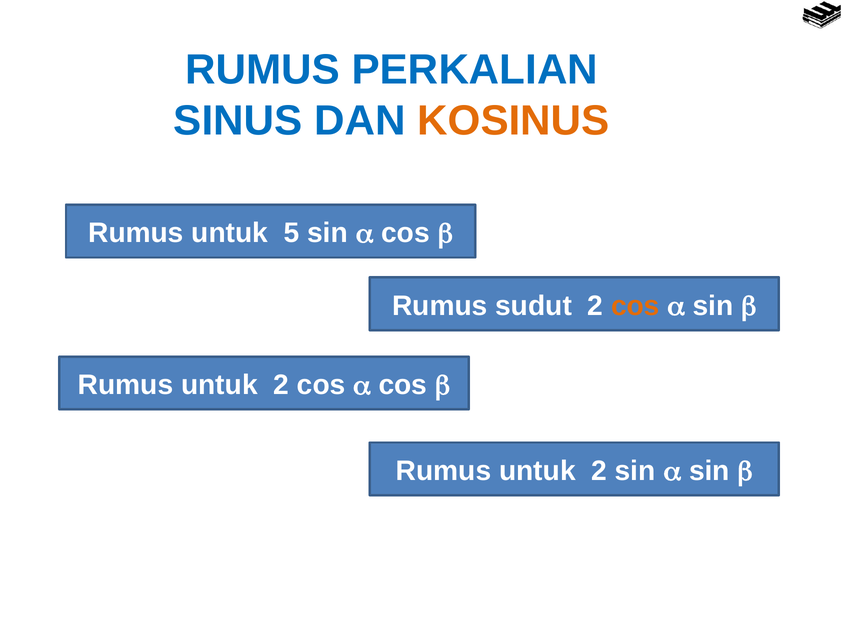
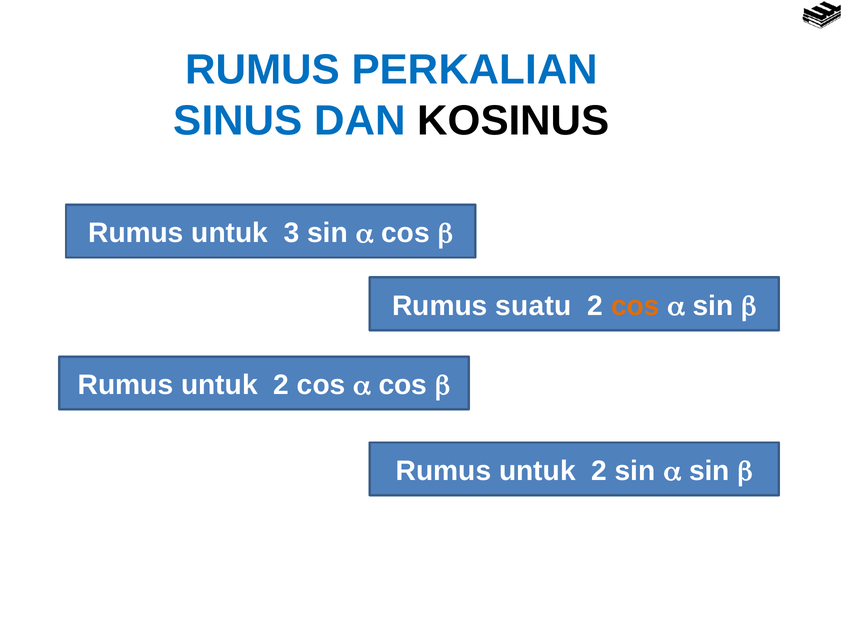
KOSINUS colour: orange -> black
5: 5 -> 3
sudut: sudut -> suatu
